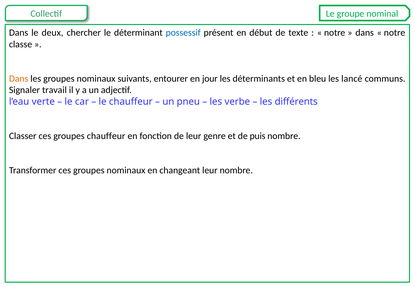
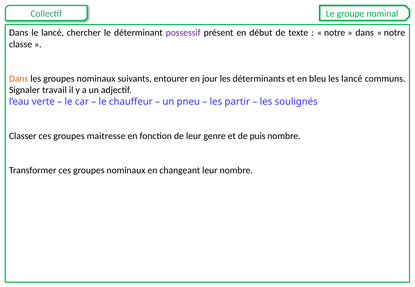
le deux: deux -> lancé
possessif colour: blue -> purple
verbe: verbe -> partir
différents: différents -> soulignés
groupes chauffeur: chauffeur -> maitresse
